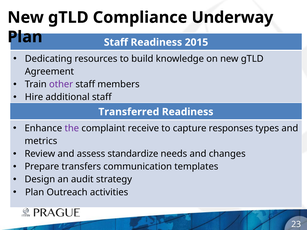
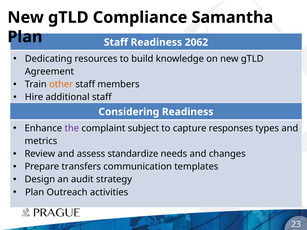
Underway: Underway -> Samantha
2015: 2015 -> 2062
other colour: purple -> orange
Transferred: Transferred -> Considering
receive: receive -> subject
